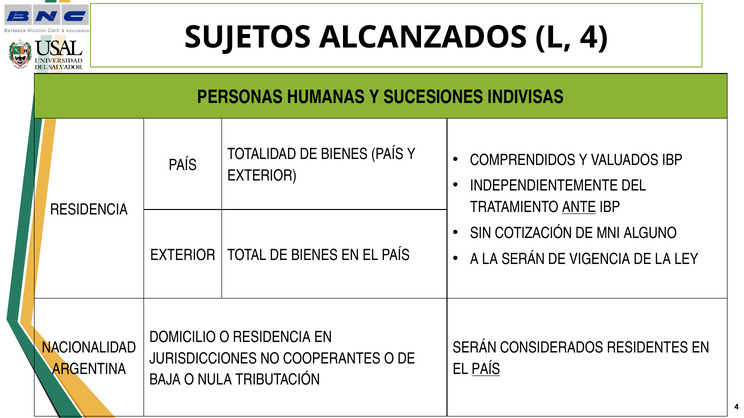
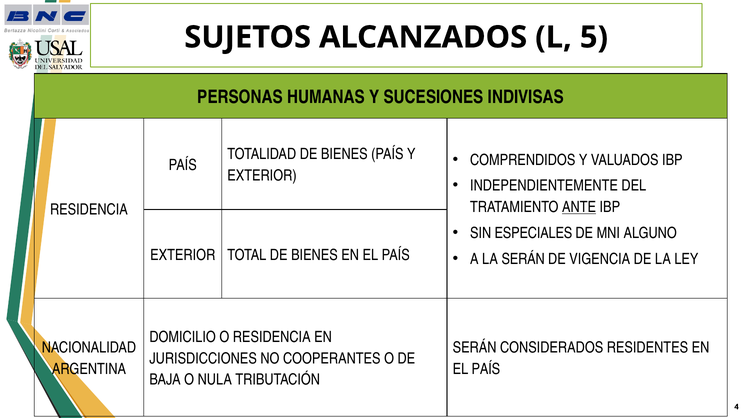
L 4: 4 -> 5
COTIZACIÓN: COTIZACIÓN -> ESPECIALES
PAÍS at (486, 370) underline: present -> none
